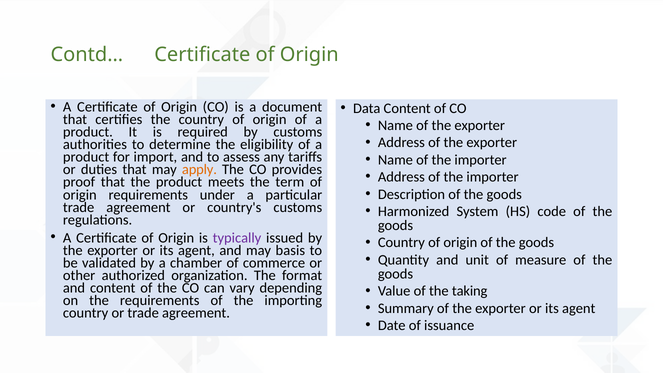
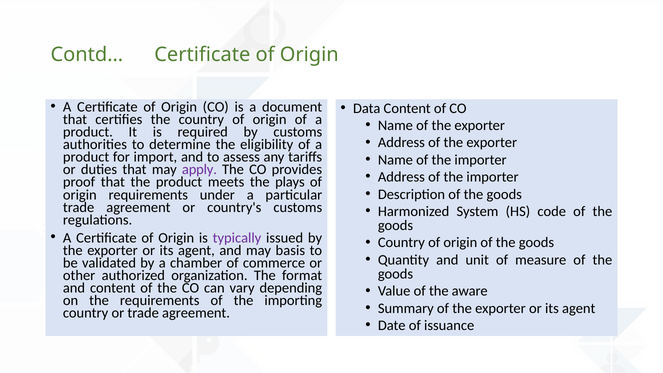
apply colour: orange -> purple
term: term -> plays
taking: taking -> aware
